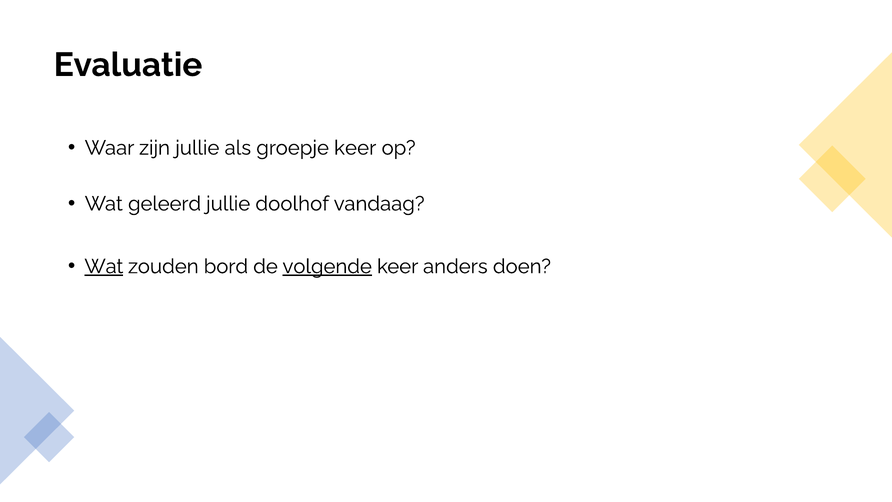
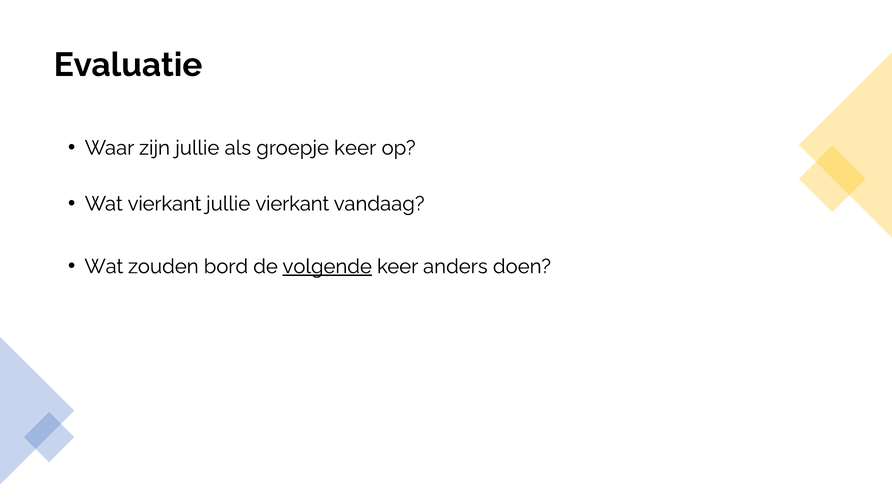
Wat geleerd: geleerd -> vierkant
jullie doolhof: doolhof -> vierkant
Wat at (104, 266) underline: present -> none
